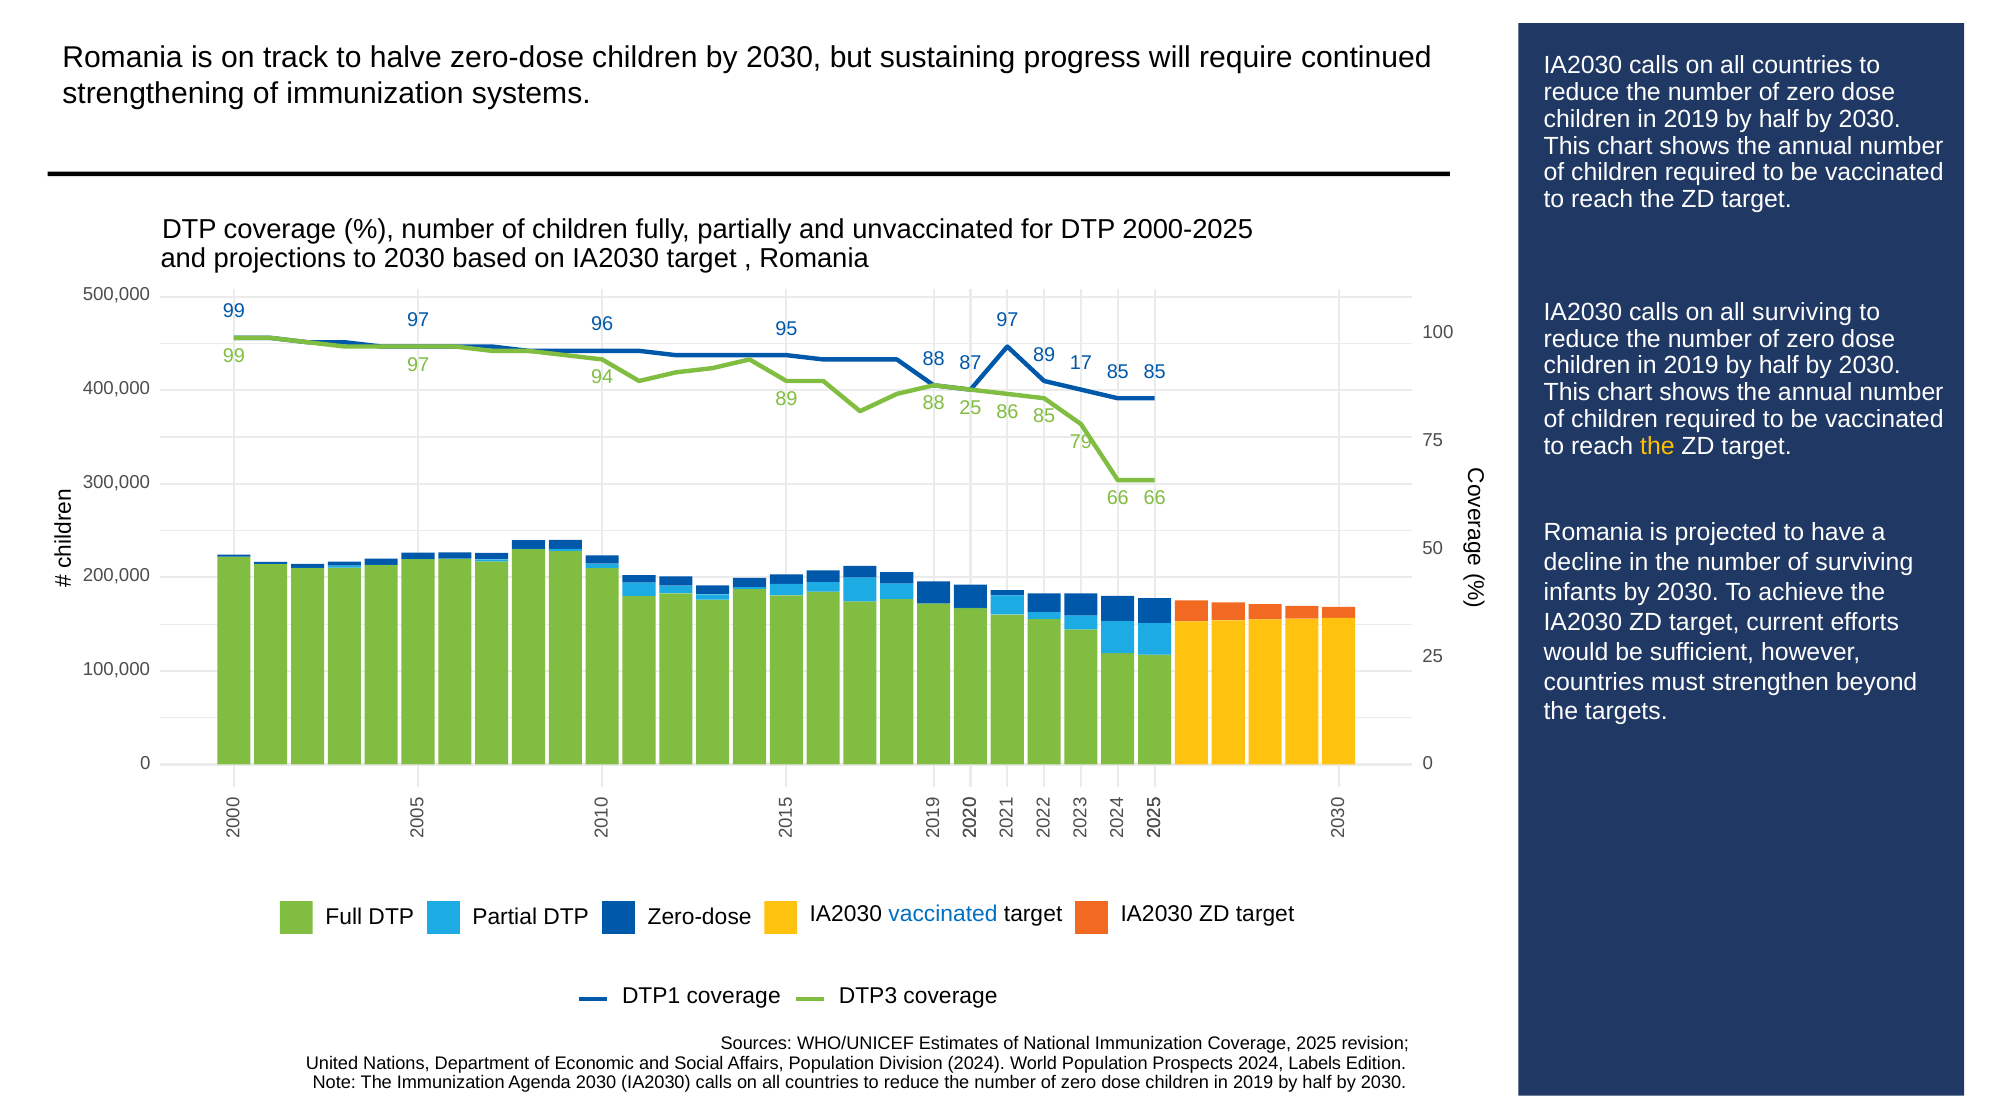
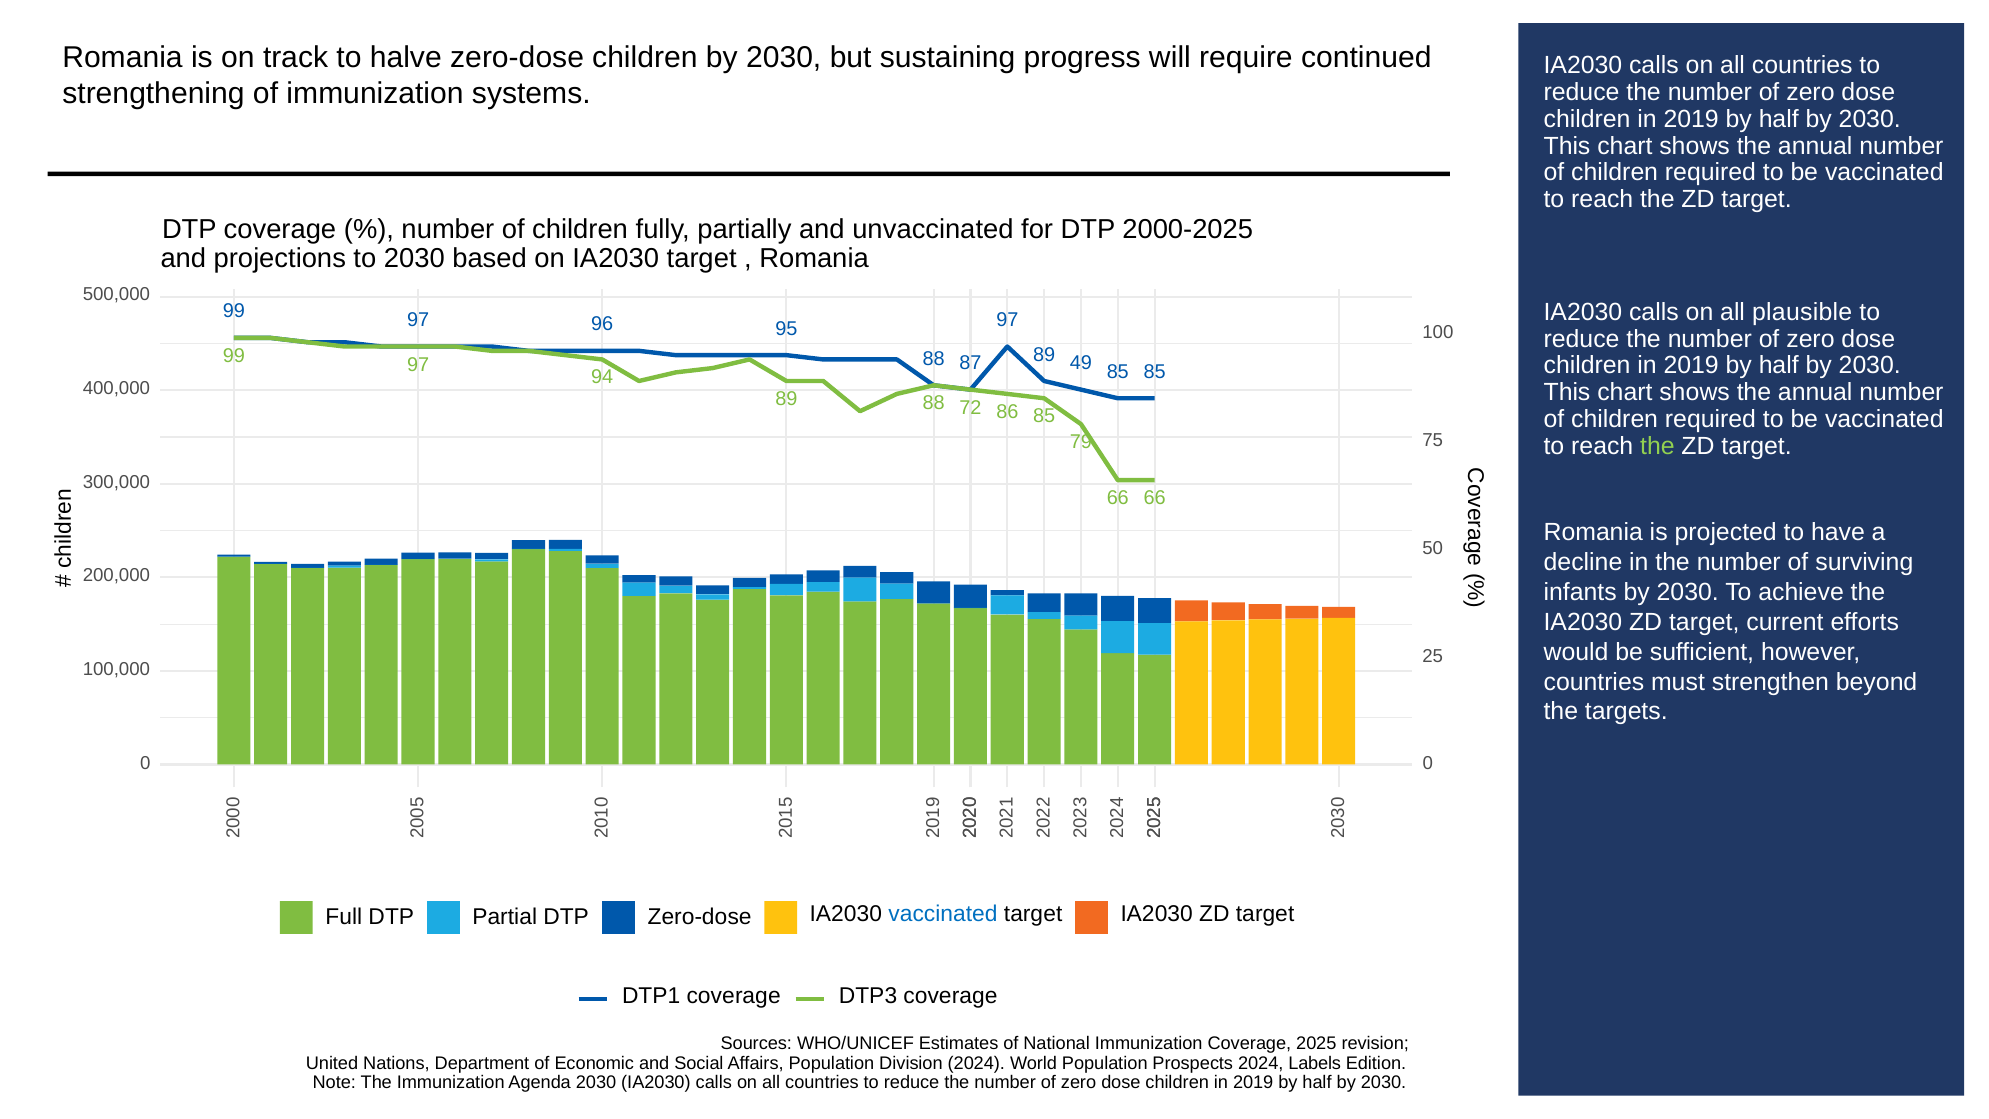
all surviving: surviving -> plausible
17: 17 -> 49
88 25: 25 -> 72
the at (1657, 446) colour: yellow -> light green
